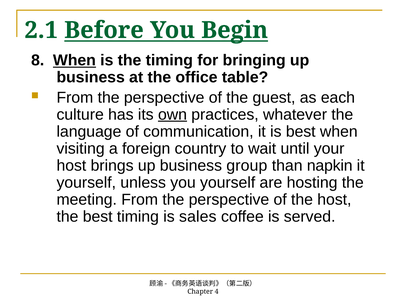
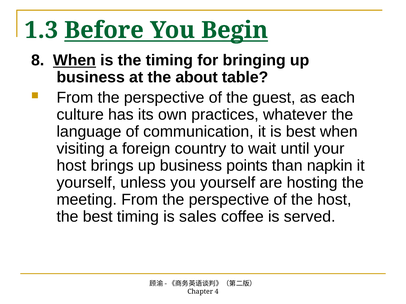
2.1: 2.1 -> 1.3
office: office -> about
own underline: present -> none
group: group -> points
